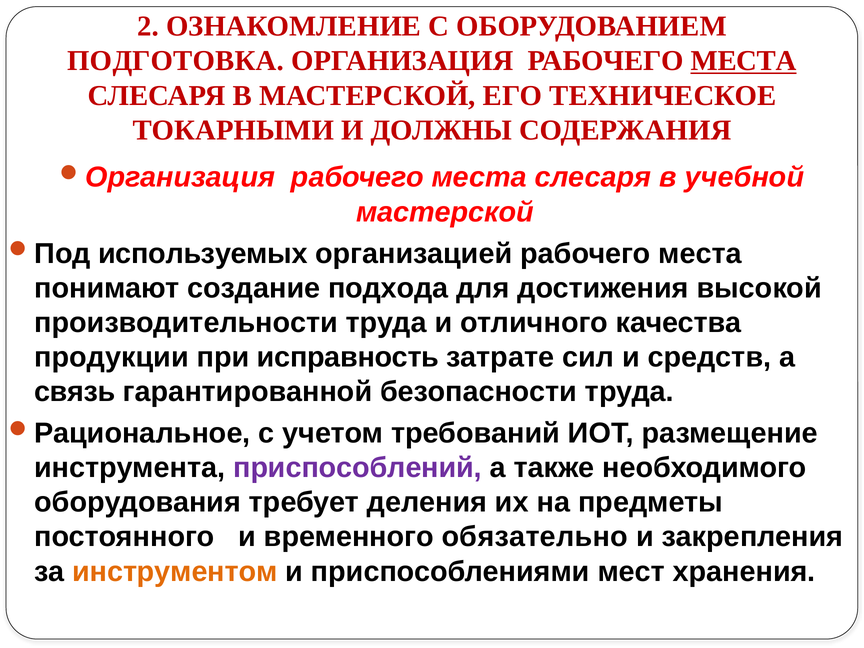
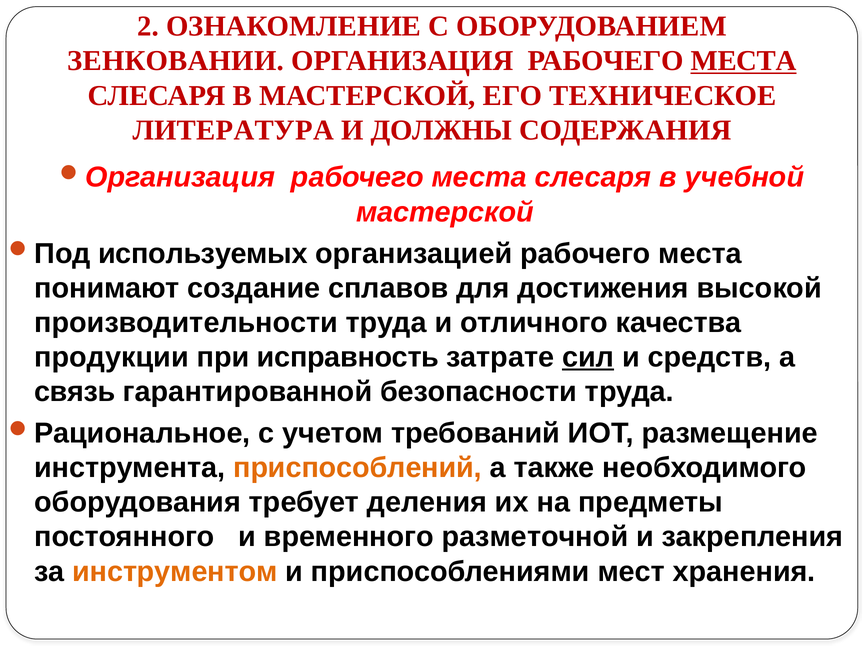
ПОДГОТОВКА: ПОДГОТОВКА -> ЗЕНКОВАНИИ
ТОКАРНЫМИ: ТОКАРНЫМИ -> ЛИТЕРАТУРА
подхода: подхода -> сплавов
сил underline: none -> present
приспособлений colour: purple -> orange
обязательно: обязательно -> разметочной
